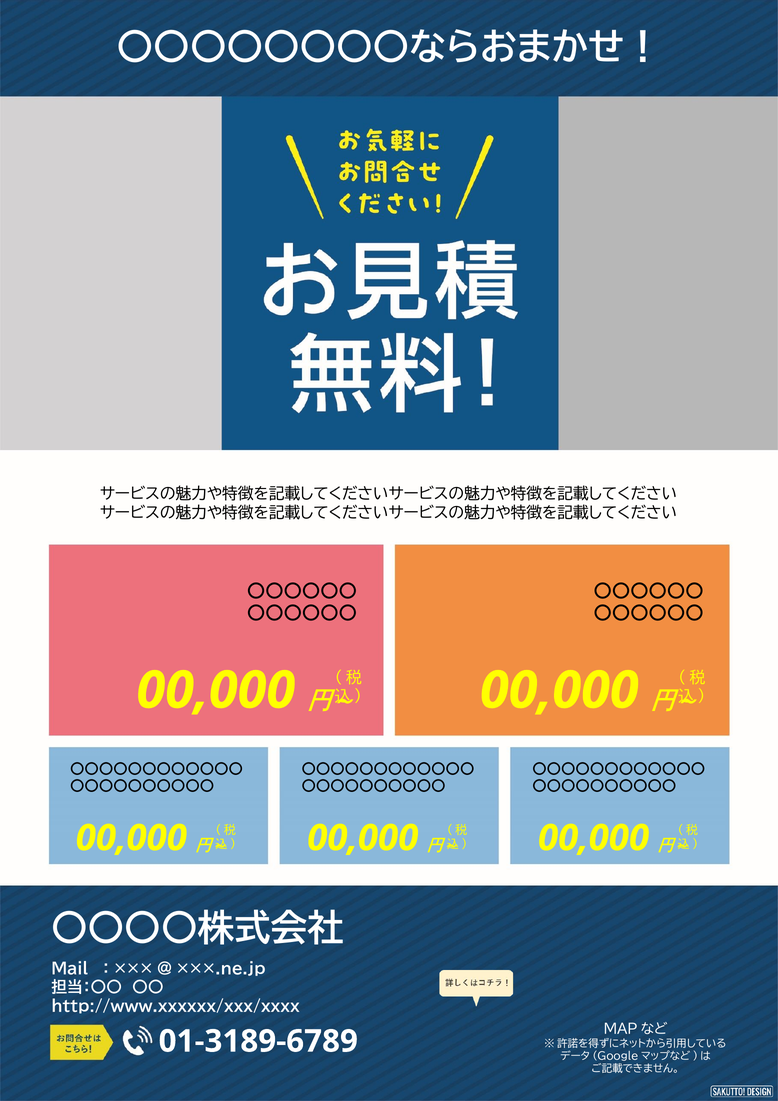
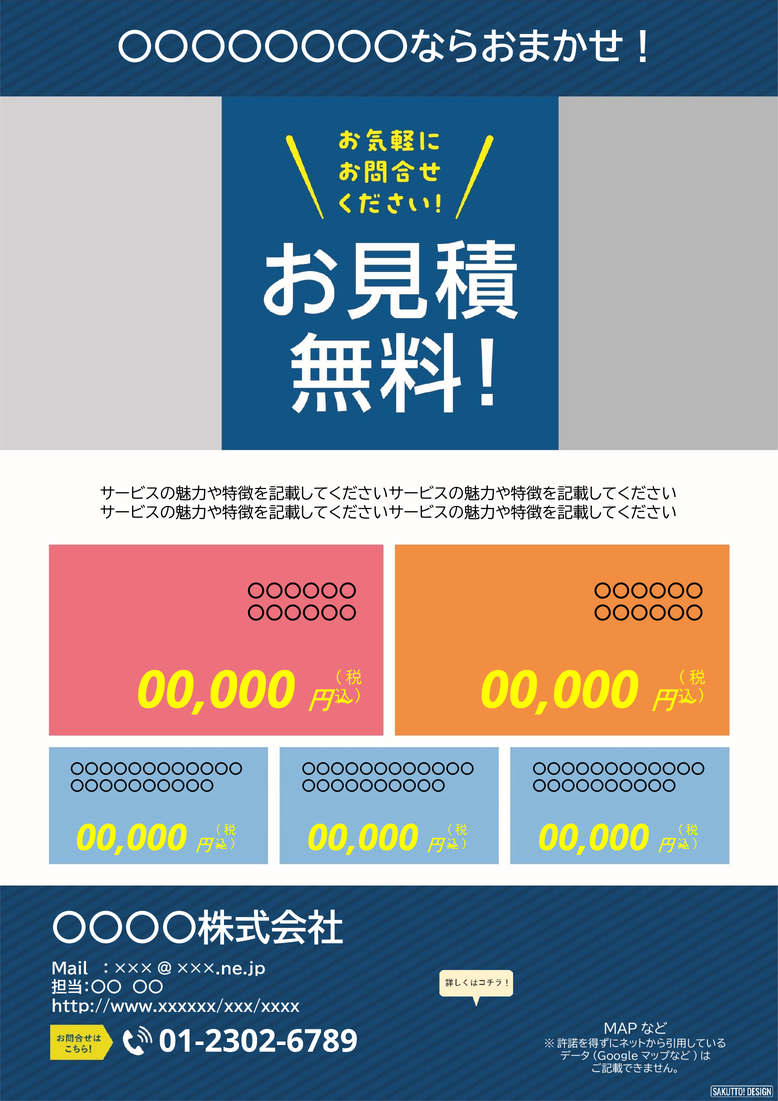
01-3189-6789: 01-3189-6789 -> 01-2302-6789
